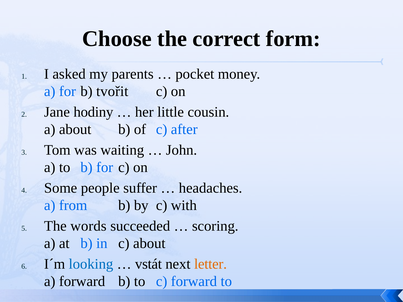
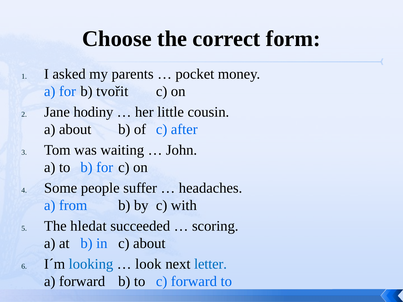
words: words -> hledat
vstát: vstát -> look
letter colour: orange -> blue
